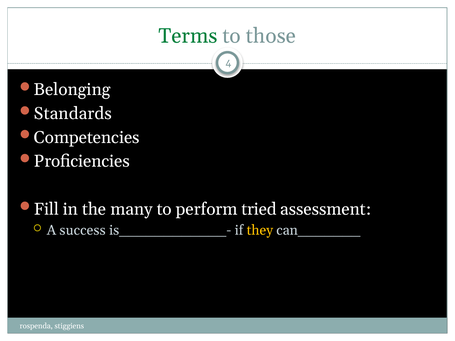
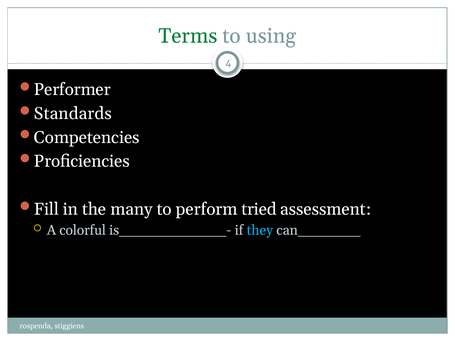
those: those -> using
Belonging: Belonging -> Performer
success: success -> colorful
they colour: yellow -> light blue
